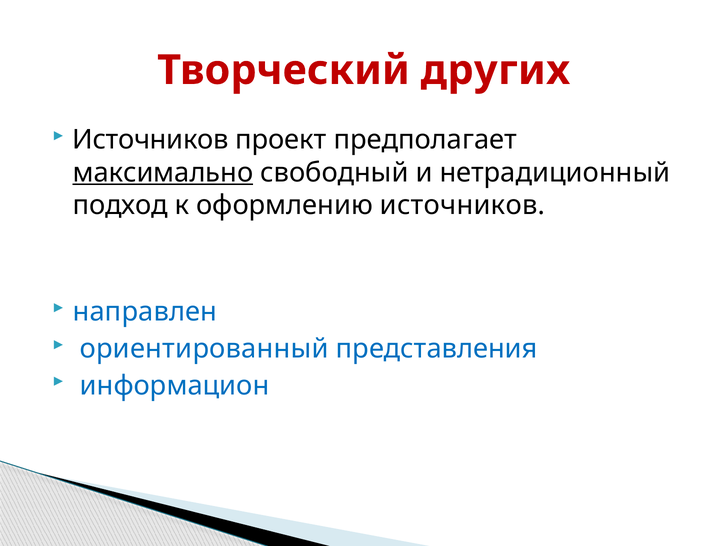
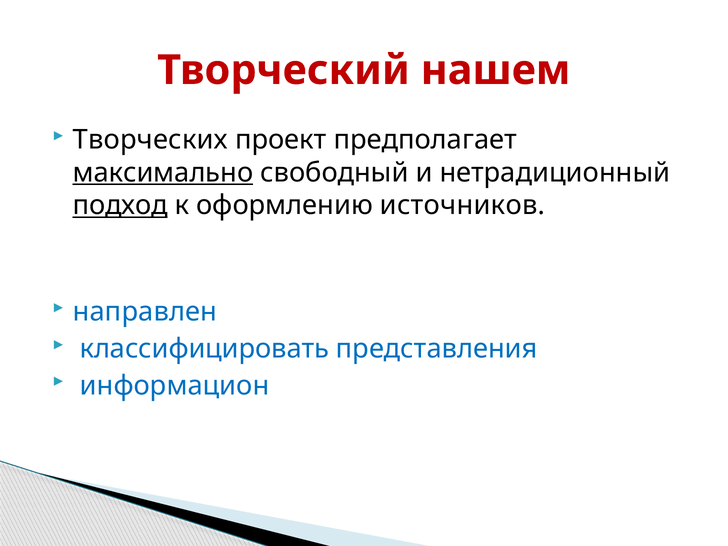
других: других -> нашем
Источников at (150, 140): Источников -> Творческих
подход underline: none -> present
ориентированный: ориентированный -> классифицировать
